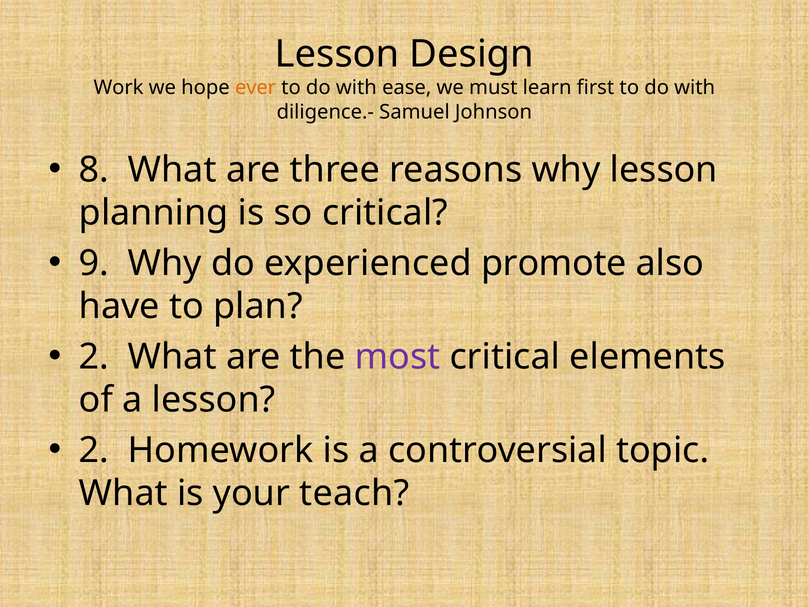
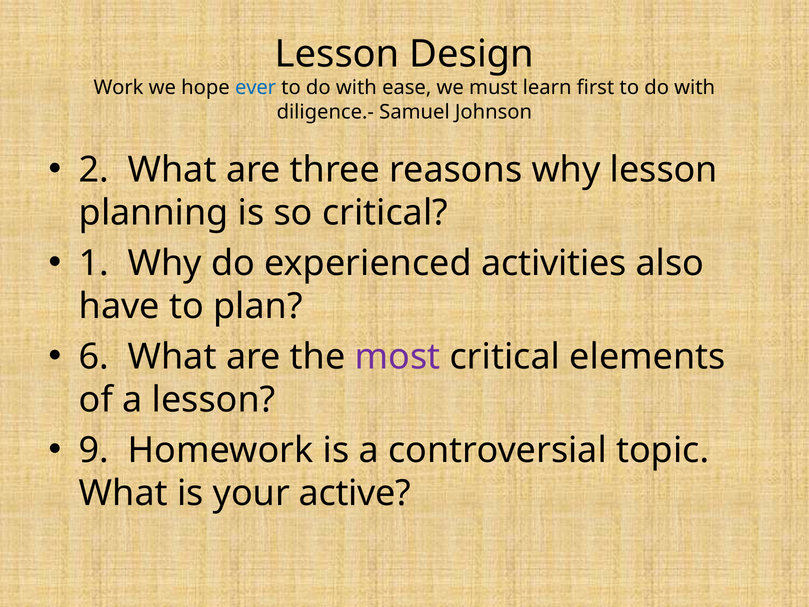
ever colour: orange -> blue
8: 8 -> 2
9: 9 -> 1
promote: promote -> activities
2 at (94, 357): 2 -> 6
2 at (94, 450): 2 -> 9
teach: teach -> active
